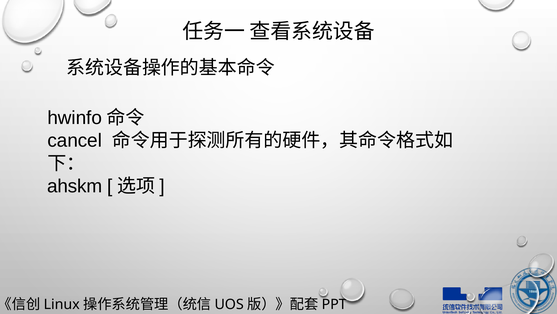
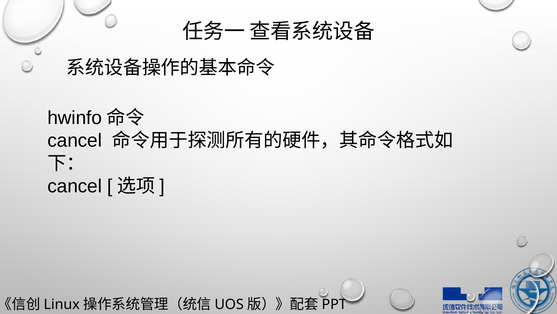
ahskm at (75, 186): ahskm -> cancel
